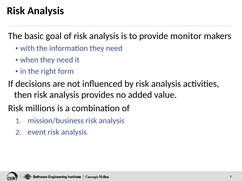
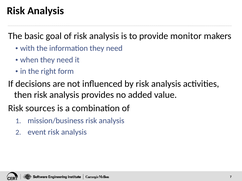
millions: millions -> sources
